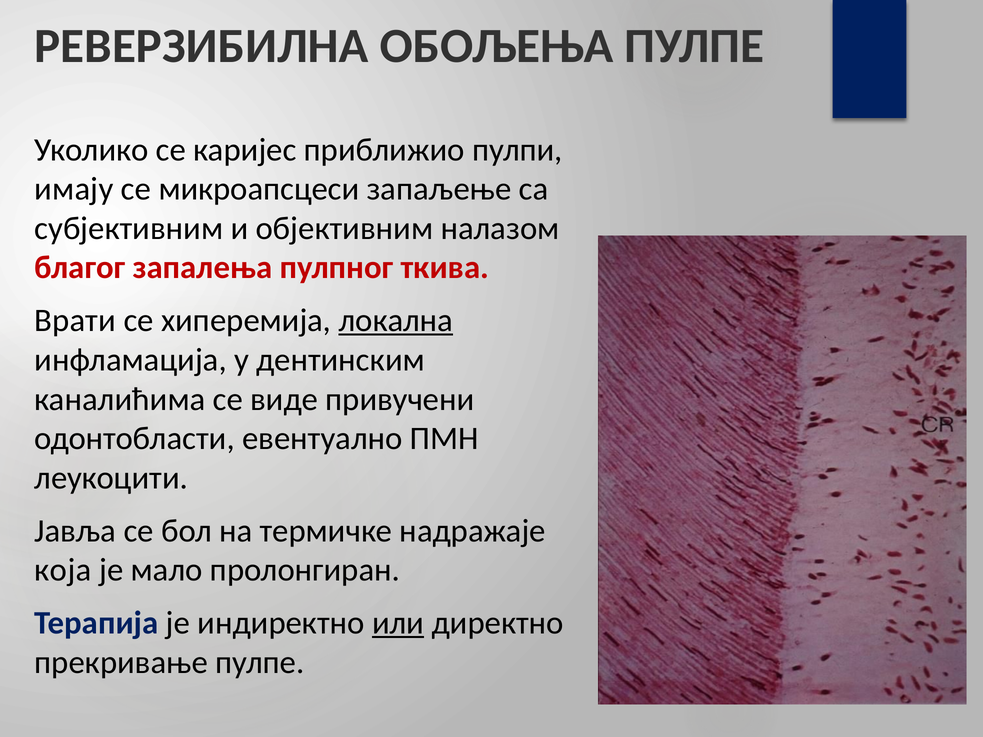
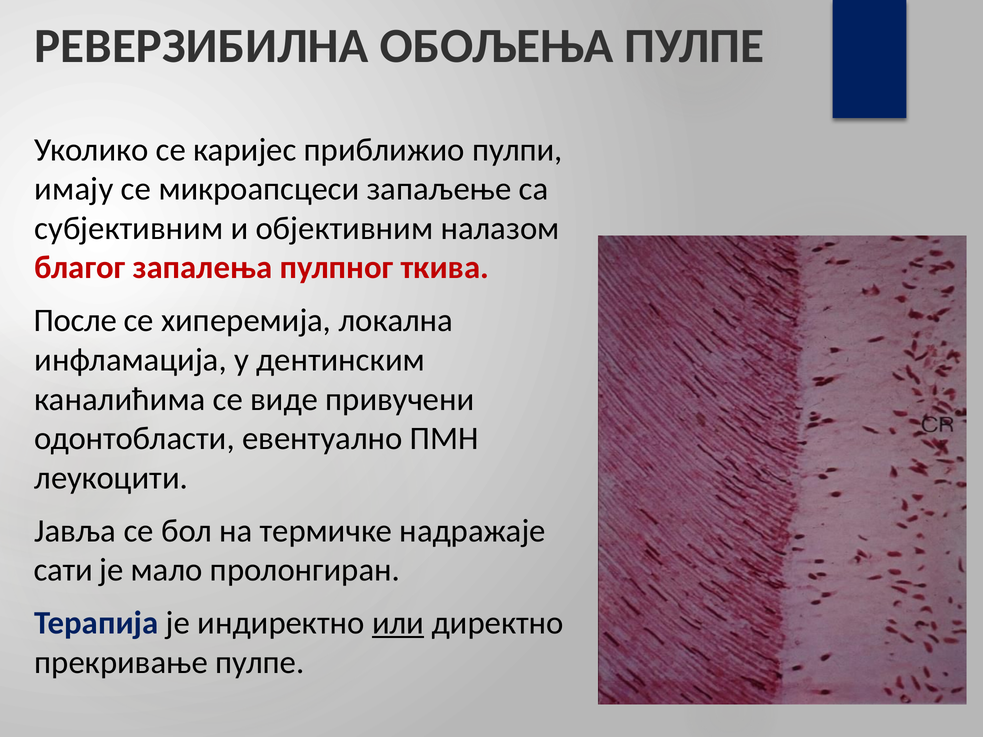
Врати: Врати -> После
локална underline: present -> none
која: која -> сати
